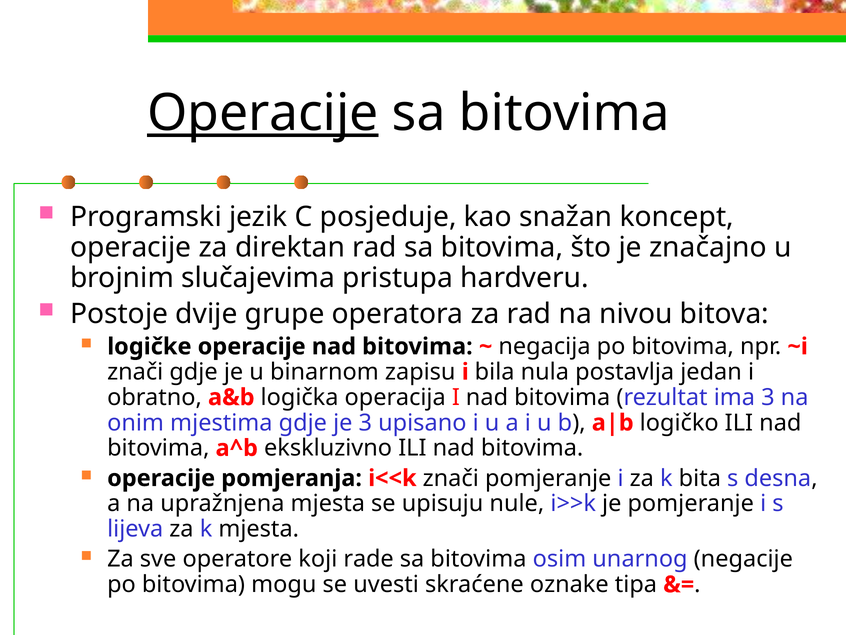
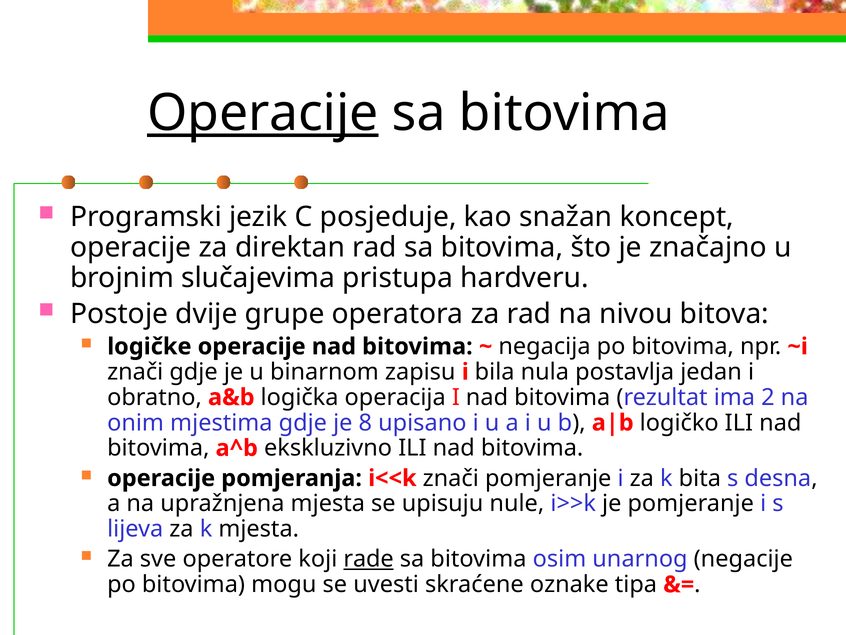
ima 3: 3 -> 2
je 3: 3 -> 8
rade underline: none -> present
